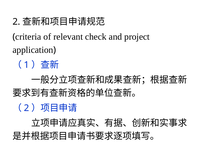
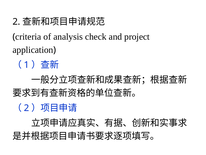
relevant: relevant -> analysis
